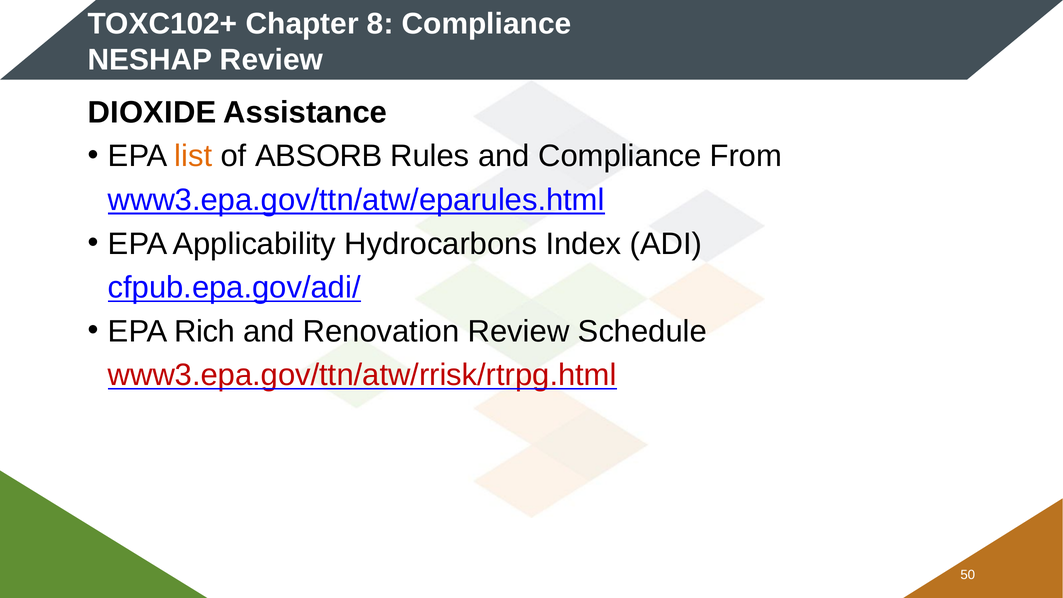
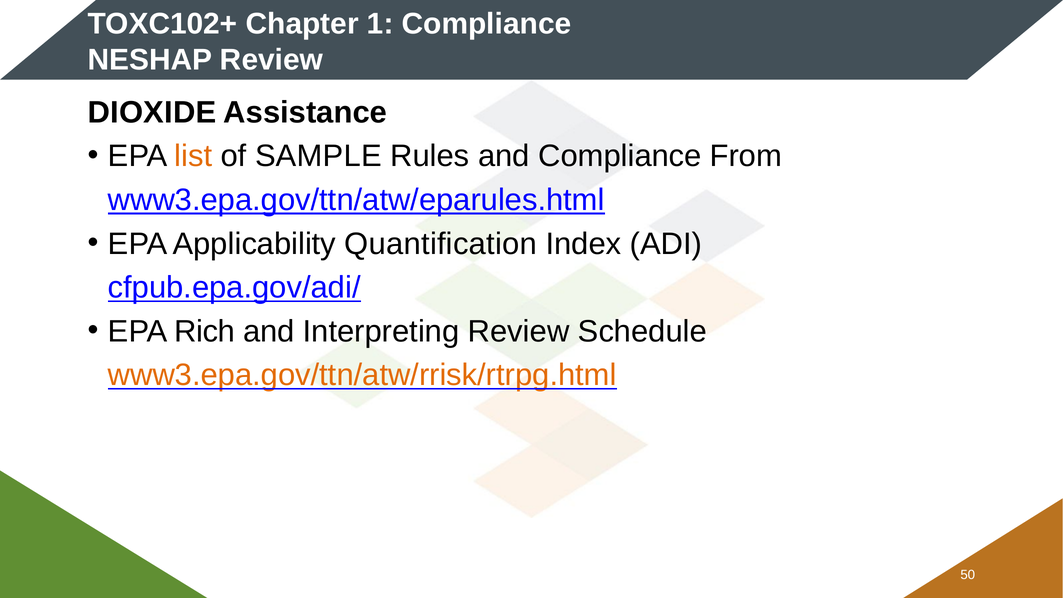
8: 8 -> 1
ABSORB: ABSORB -> SAMPLE
Hydrocarbons: Hydrocarbons -> Quantification
Renovation: Renovation -> Interpreting
www3.epa.gov/ttn/atw/rrisk/rtrpg.html colour: red -> orange
